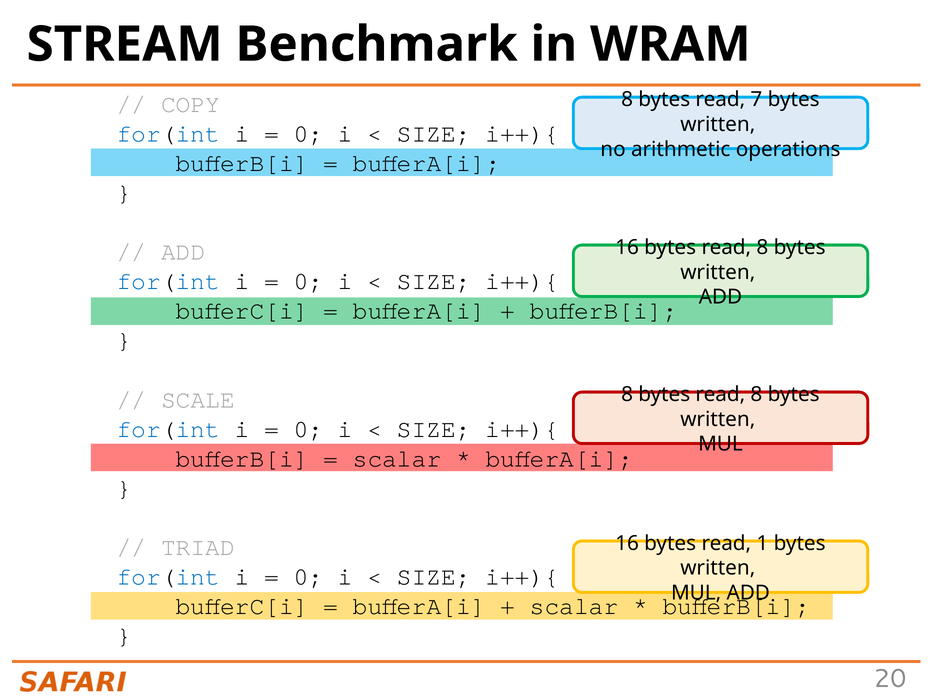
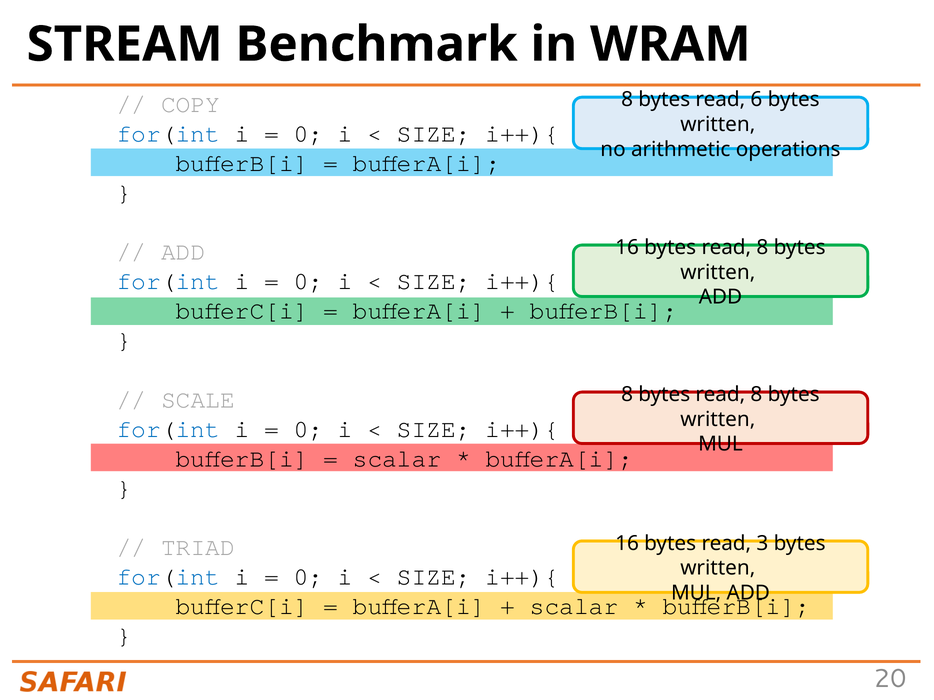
7: 7 -> 6
1: 1 -> 3
